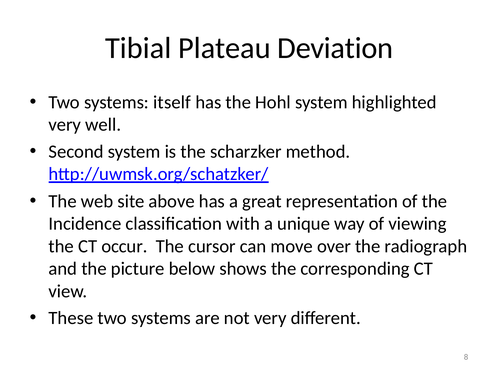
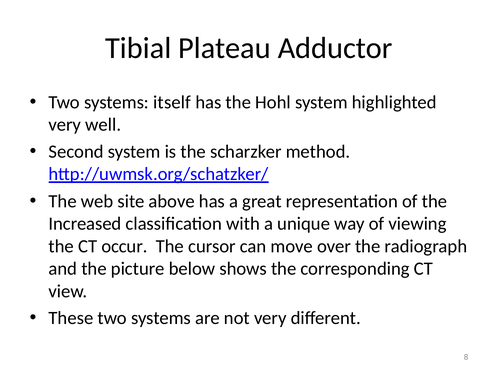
Deviation: Deviation -> Adductor
Incidence: Incidence -> Increased
